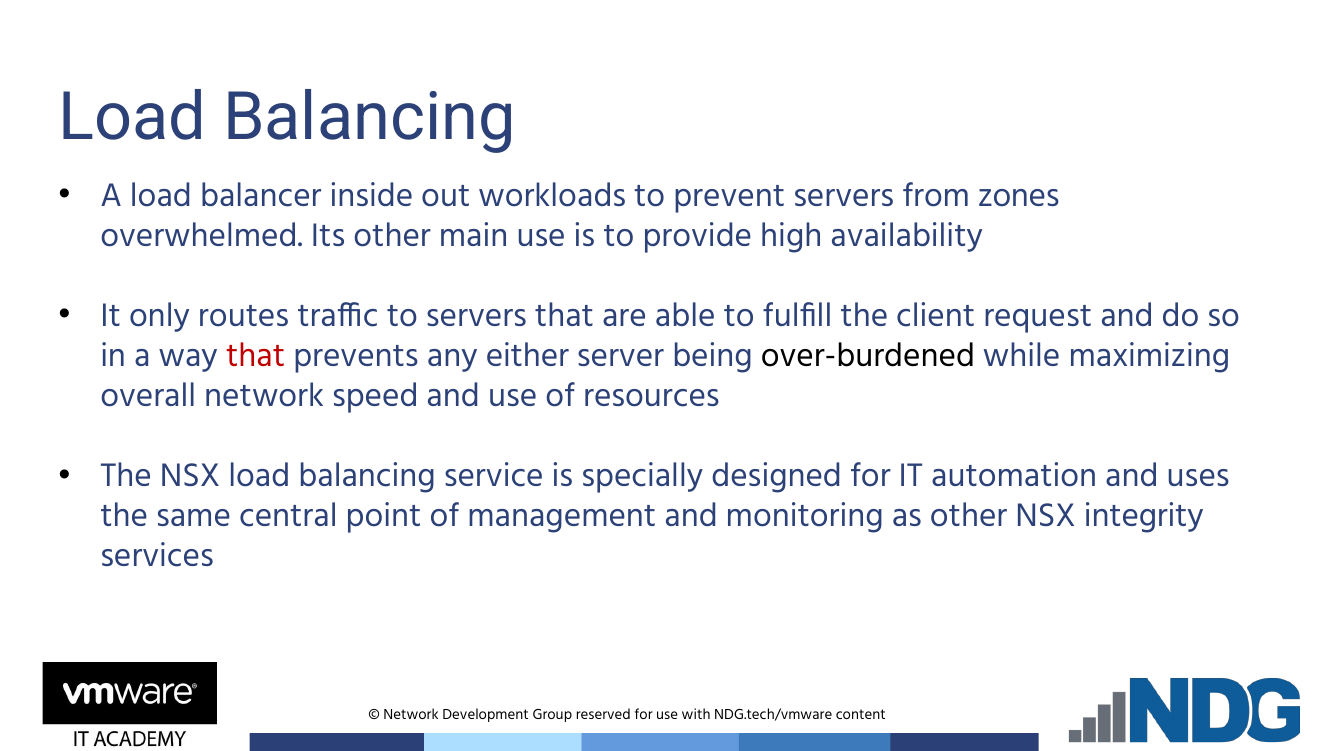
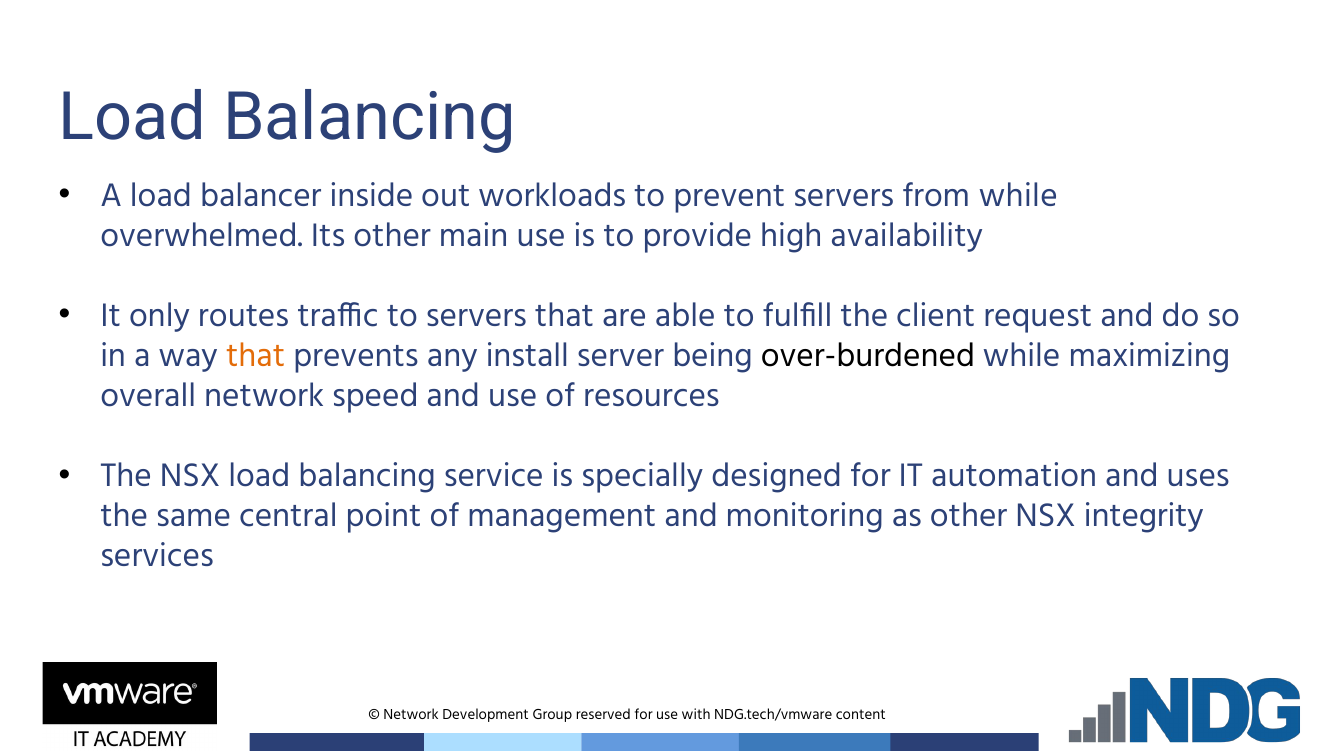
from zones: zones -> while
that at (256, 356) colour: red -> orange
either: either -> install
